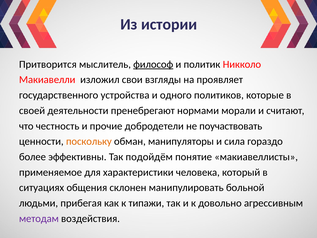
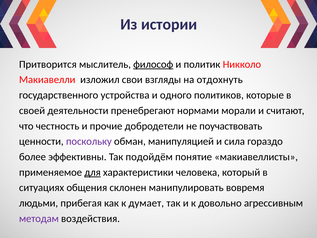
проявляет: проявляет -> отдохнуть
поскольку colour: orange -> purple
манипуляторы: манипуляторы -> манипуляцией
для underline: none -> present
больной: больной -> вовремя
типажи: типажи -> думает
